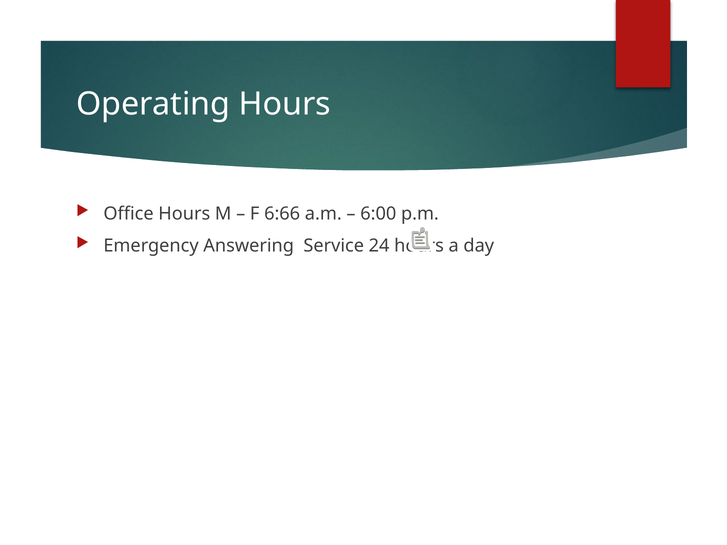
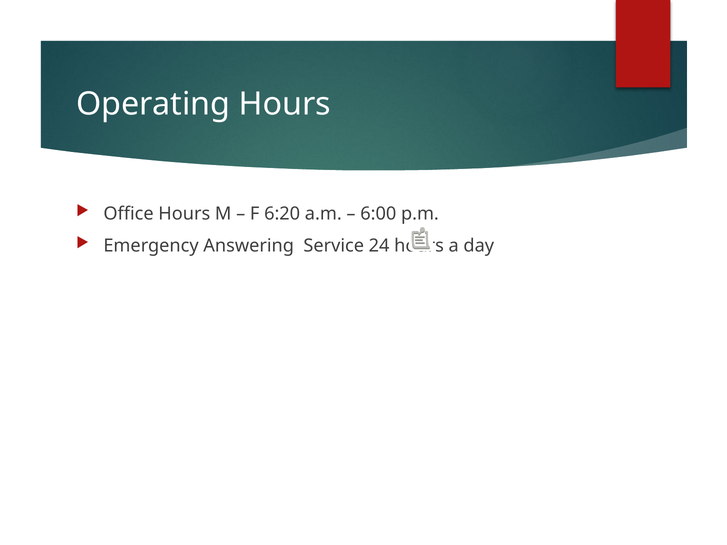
6:66: 6:66 -> 6:20
